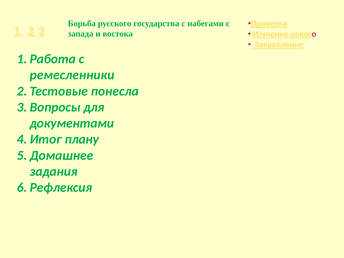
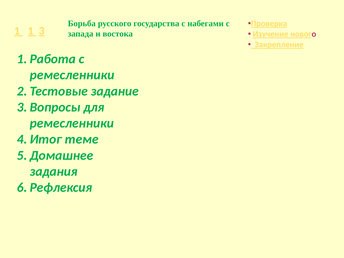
1 3: 3 -> 1
понесла: понесла -> задание
документами at (72, 123): документами -> ремесленники
плану: плану -> теме
